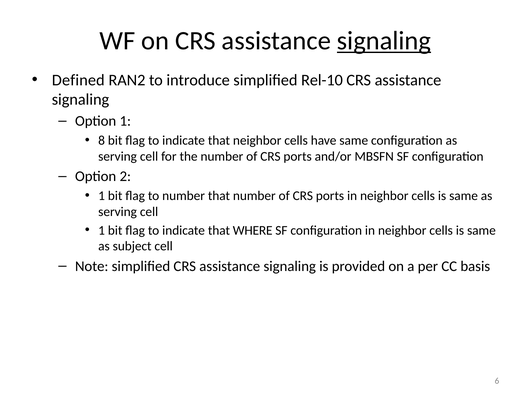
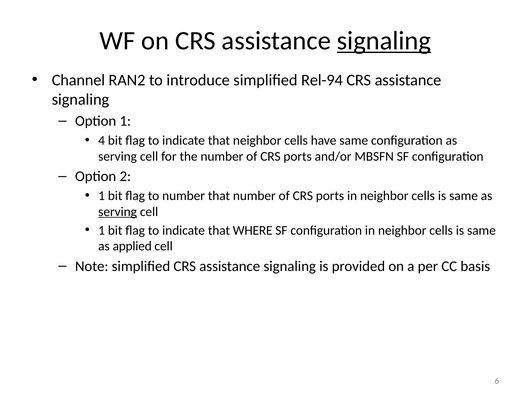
Defined: Defined -> Channel
Rel-10: Rel-10 -> Rel-94
8: 8 -> 4
serving at (118, 211) underline: none -> present
subject: subject -> applied
